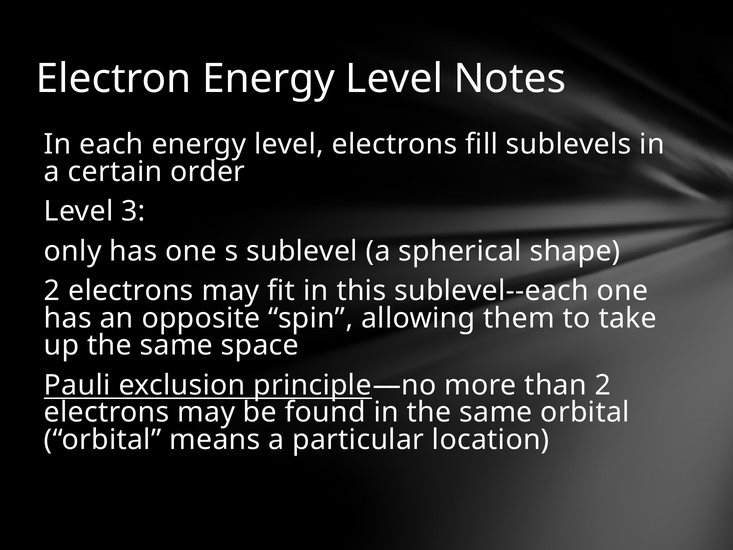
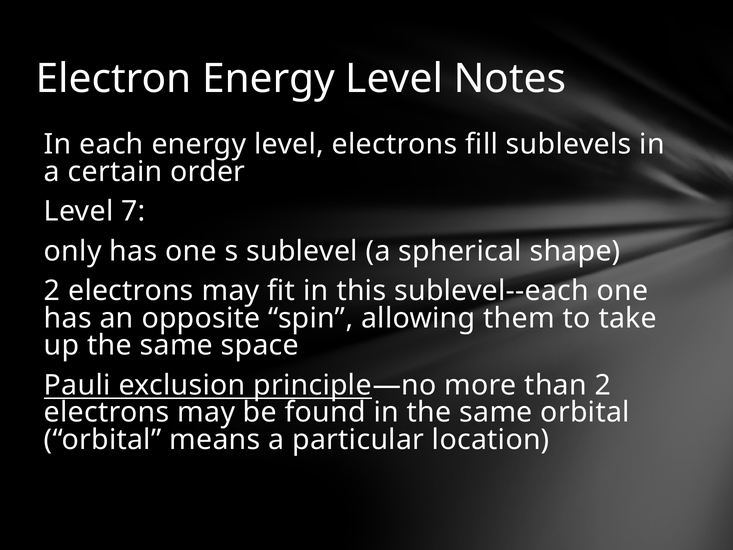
3: 3 -> 7
